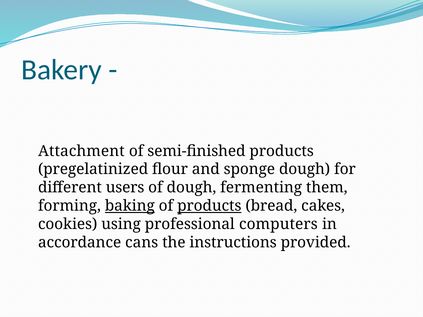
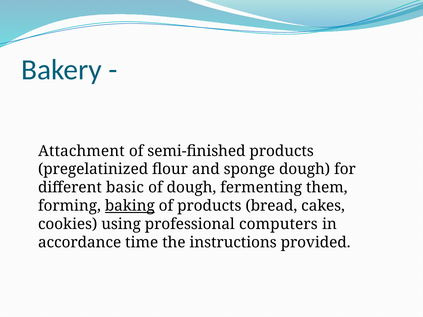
users: users -> basic
products at (209, 206) underline: present -> none
cans: cans -> time
